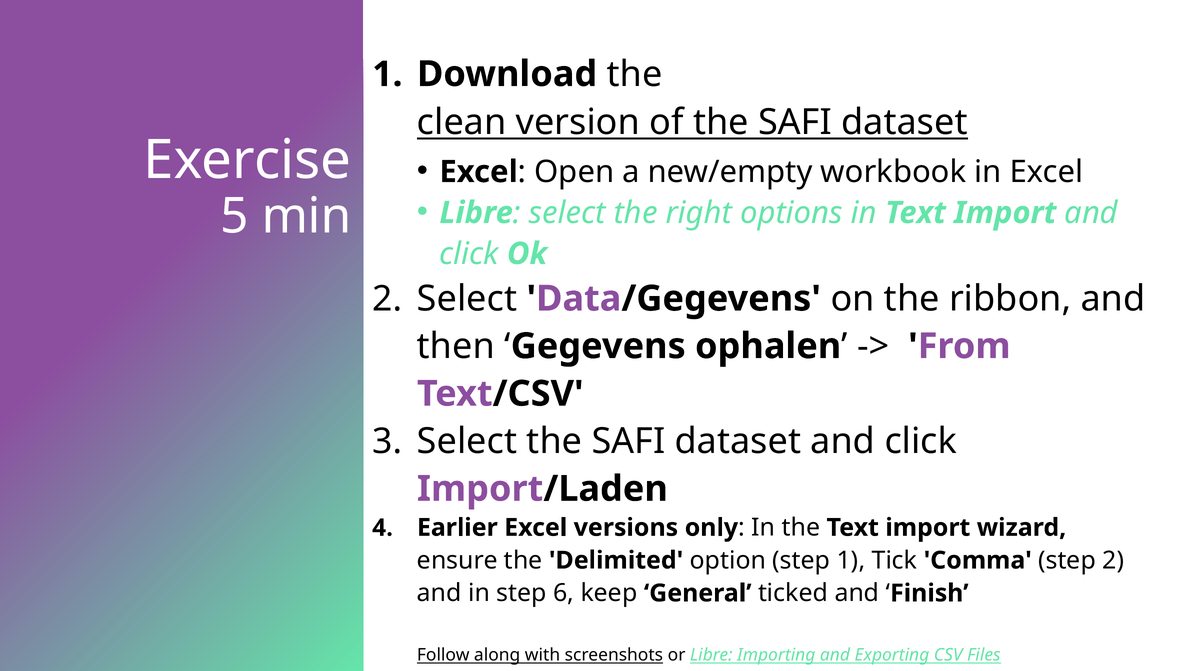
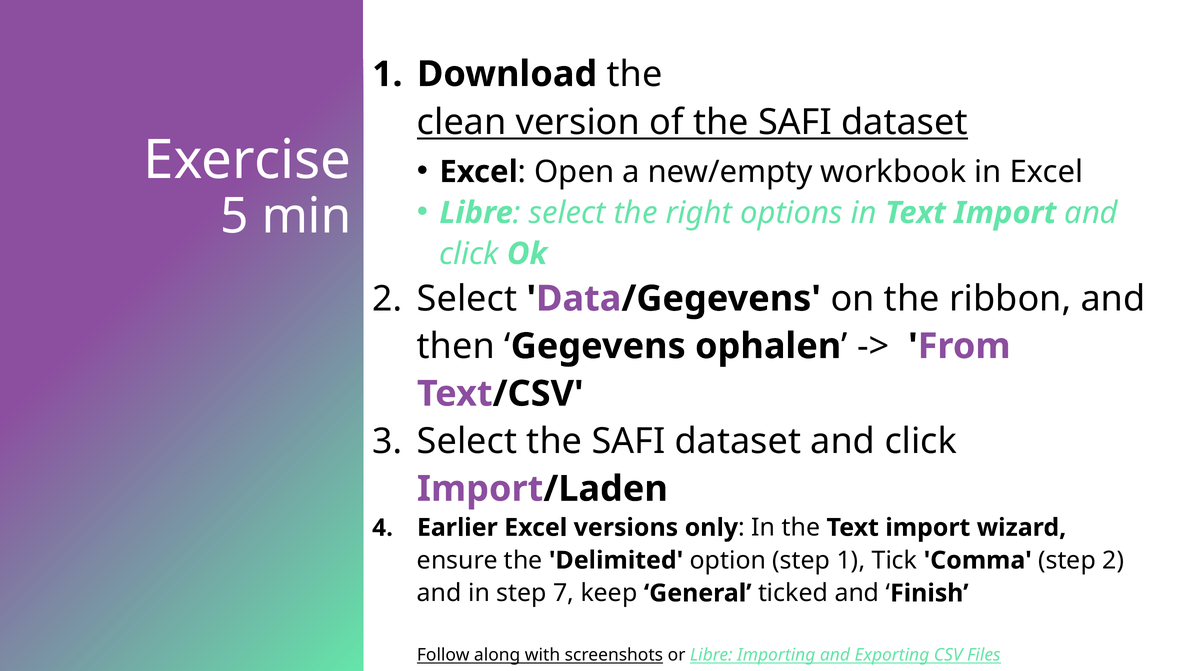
6: 6 -> 7
